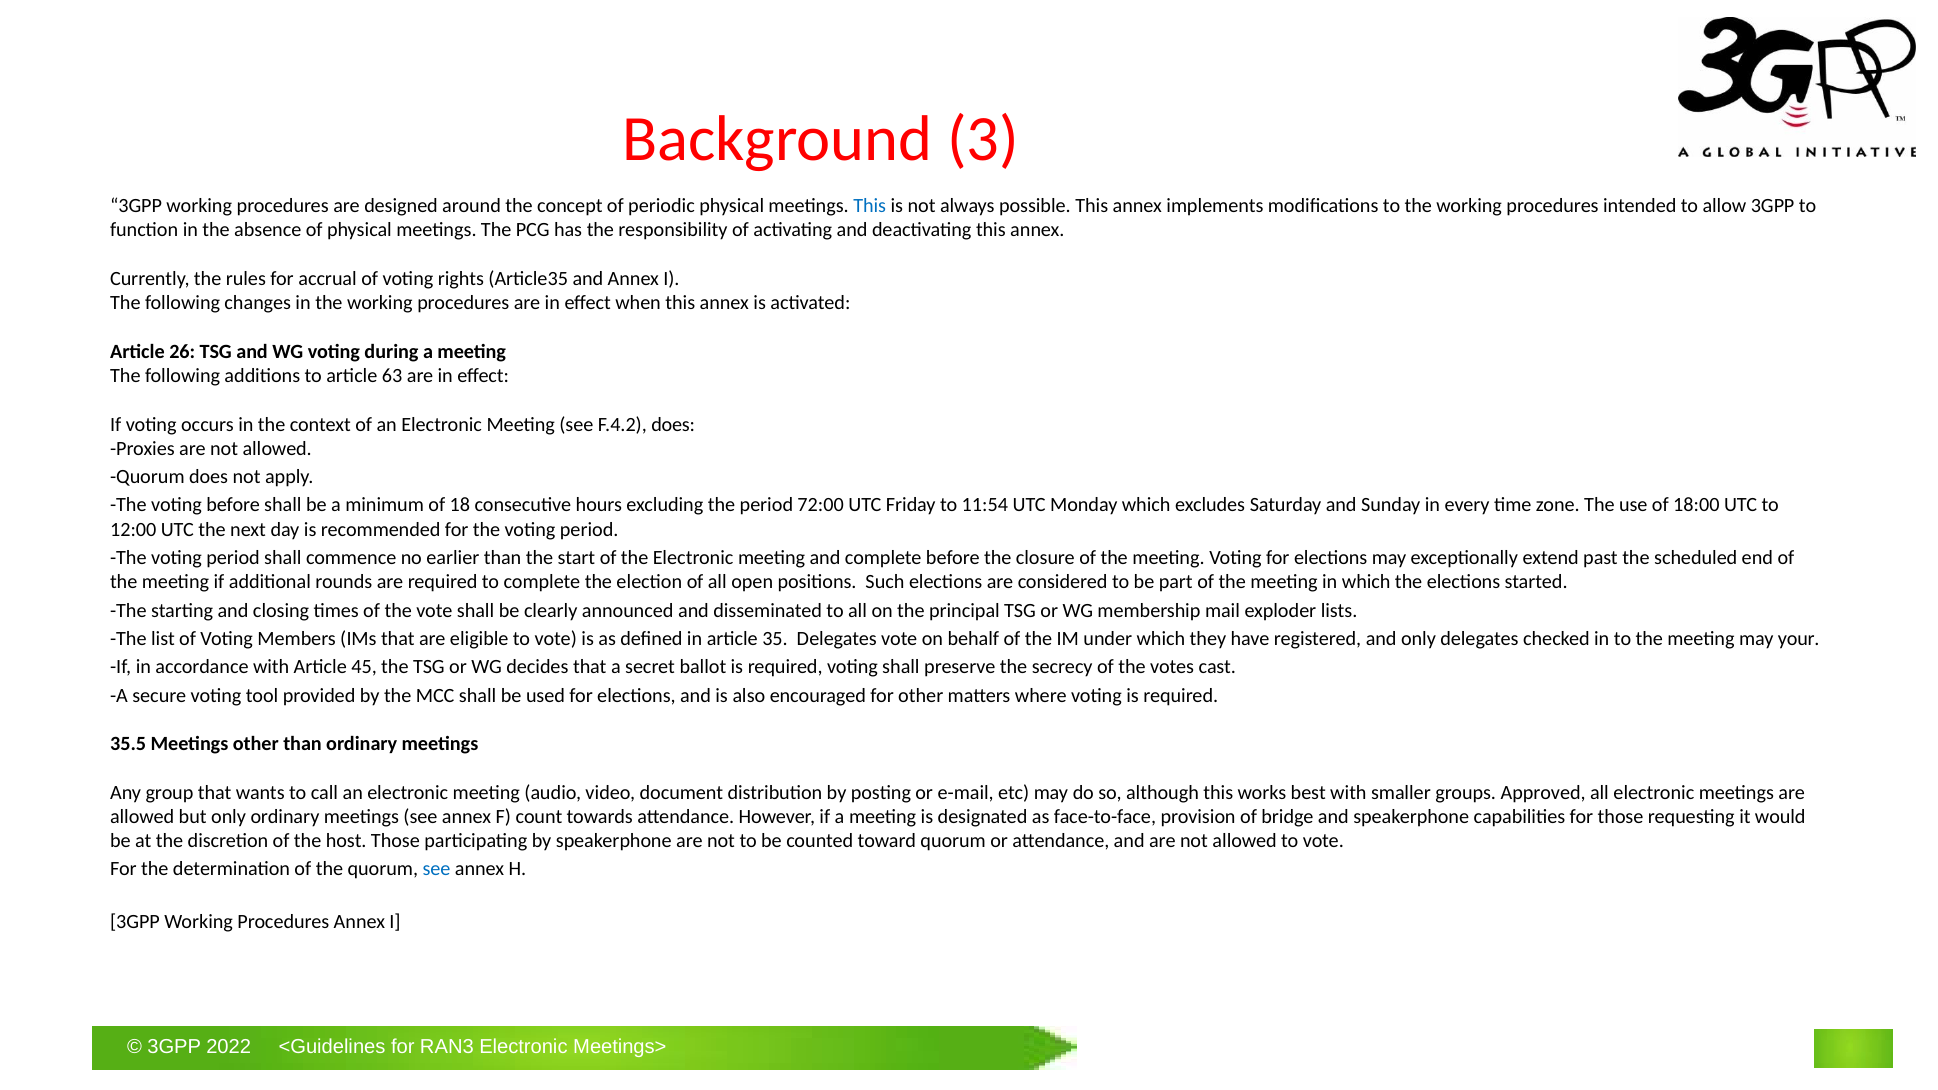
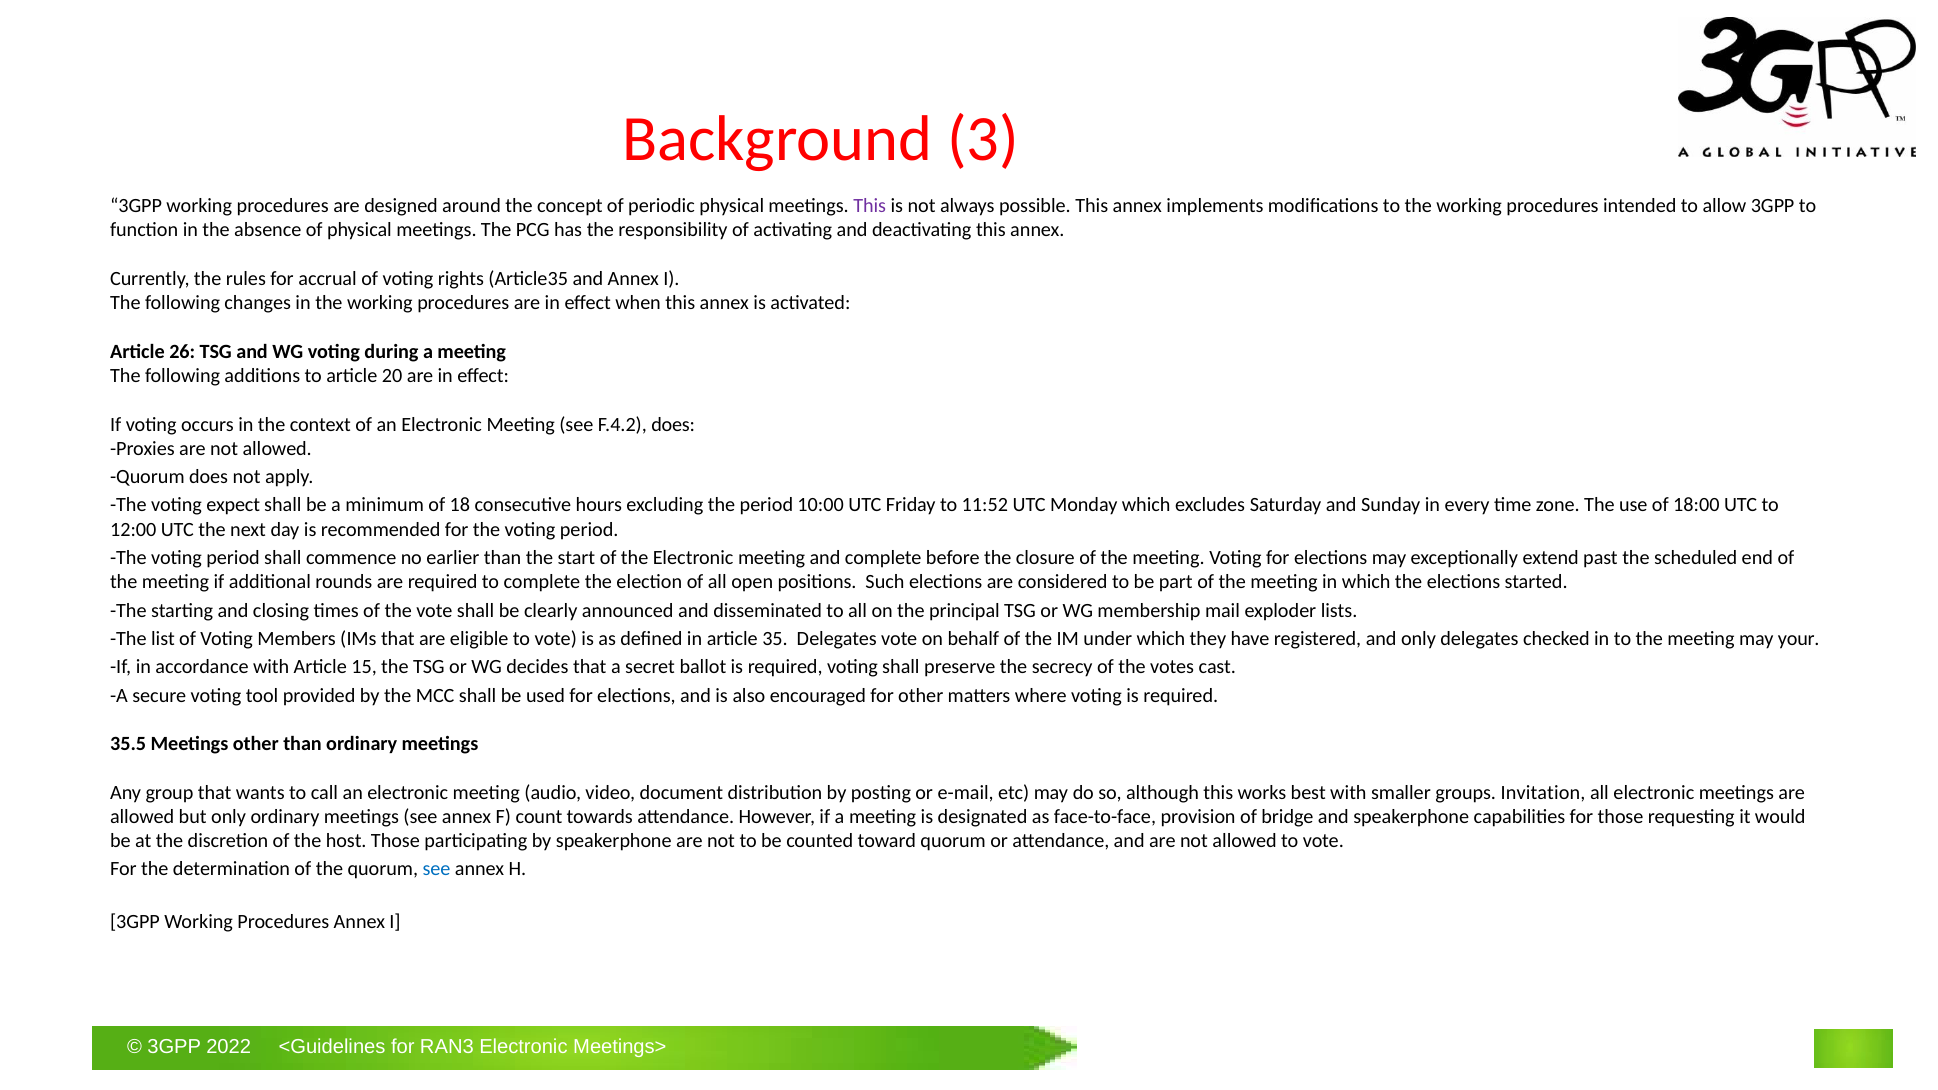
This at (870, 206) colour: blue -> purple
63: 63 -> 20
voting before: before -> expect
72:00: 72:00 -> 10:00
11:54: 11:54 -> 11:52
45: 45 -> 15
Approved: Approved -> Invitation
